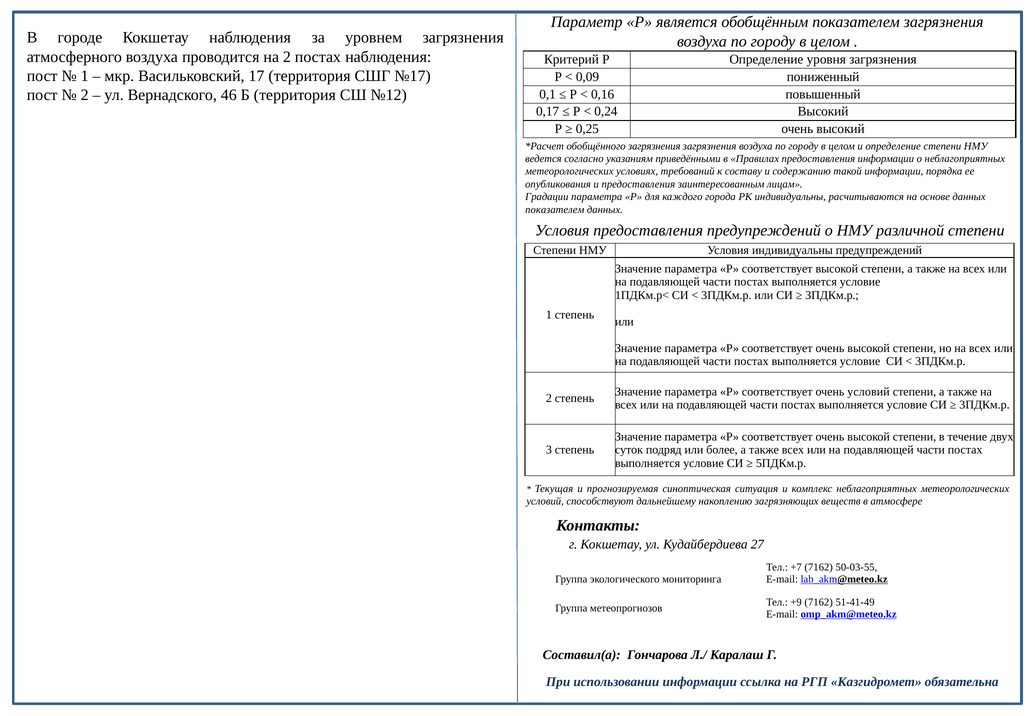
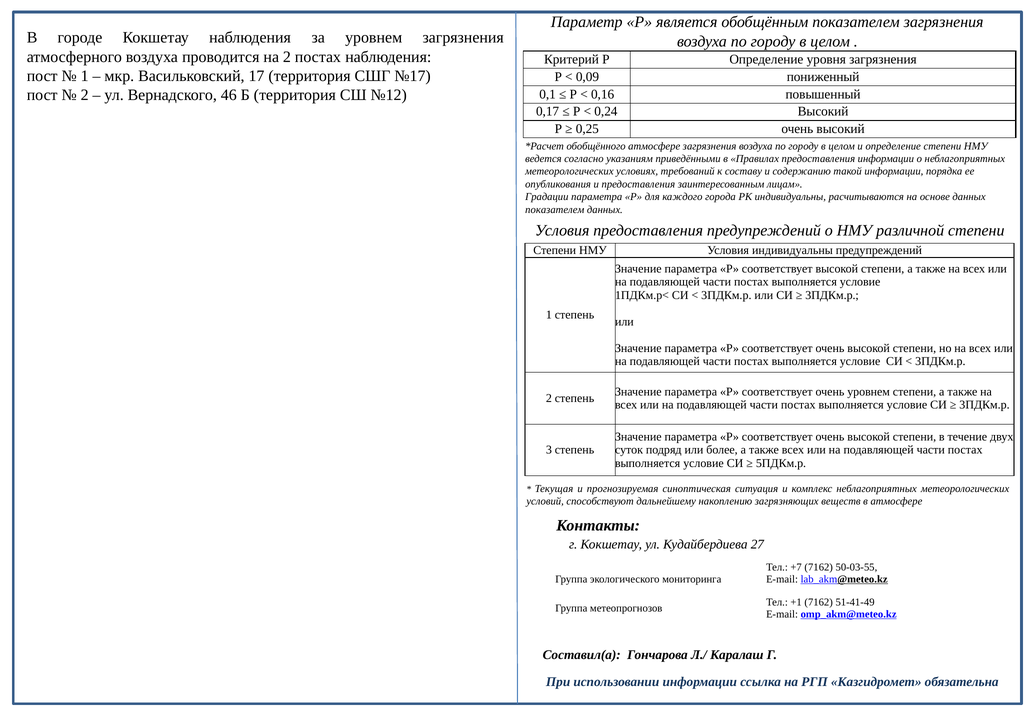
обобщённого загрязнения: загрязнения -> атмосфере
очень условий: условий -> уровнем
+9: +9 -> +1
